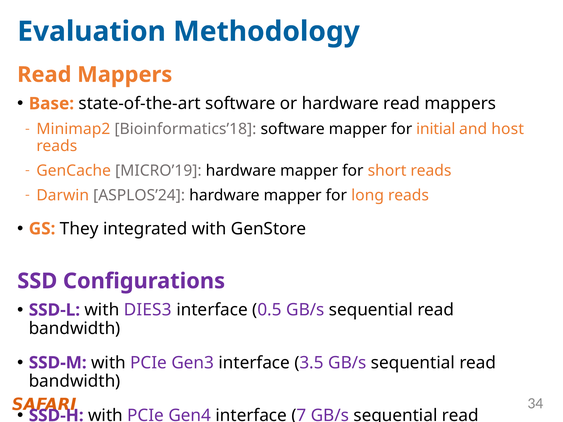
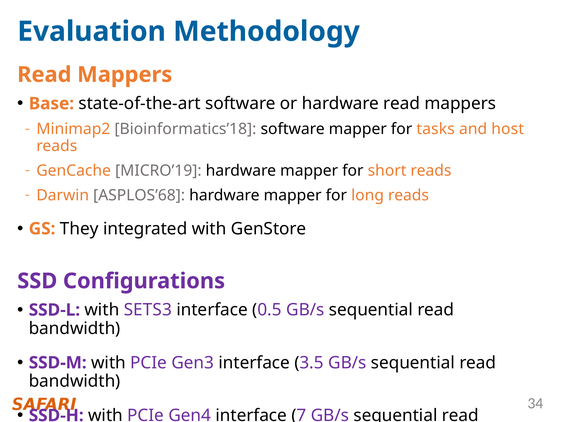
initial: initial -> tasks
ASPLOS’24: ASPLOS’24 -> ASPLOS’68
DIES3: DIES3 -> SETS3
